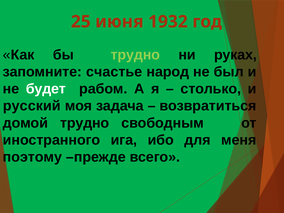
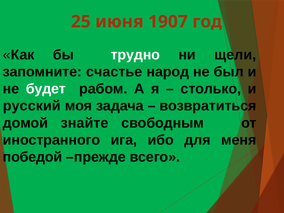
1932: 1932 -> 1907
трудно at (135, 55) colour: light green -> white
руках: руках -> щели
домой трудно: трудно -> знайте
поэтому: поэтому -> победой
